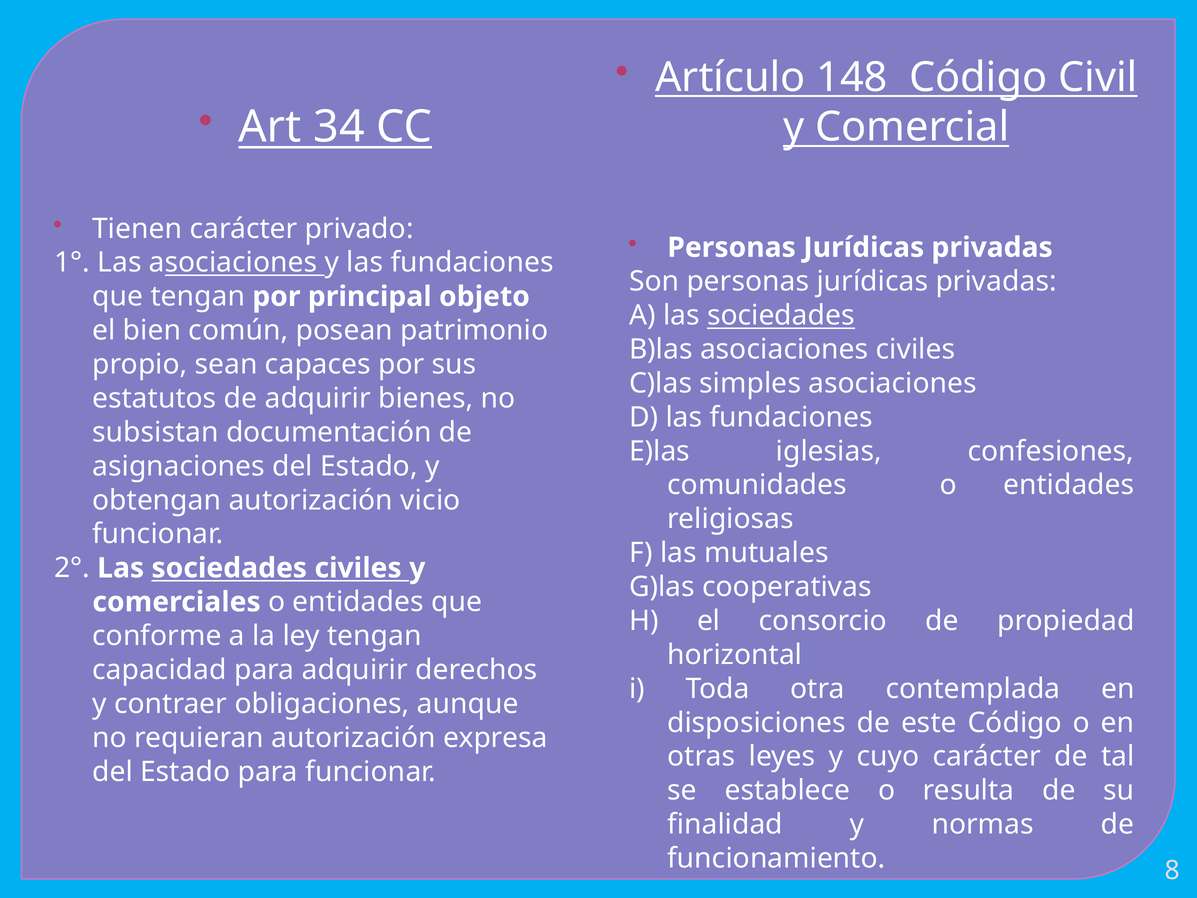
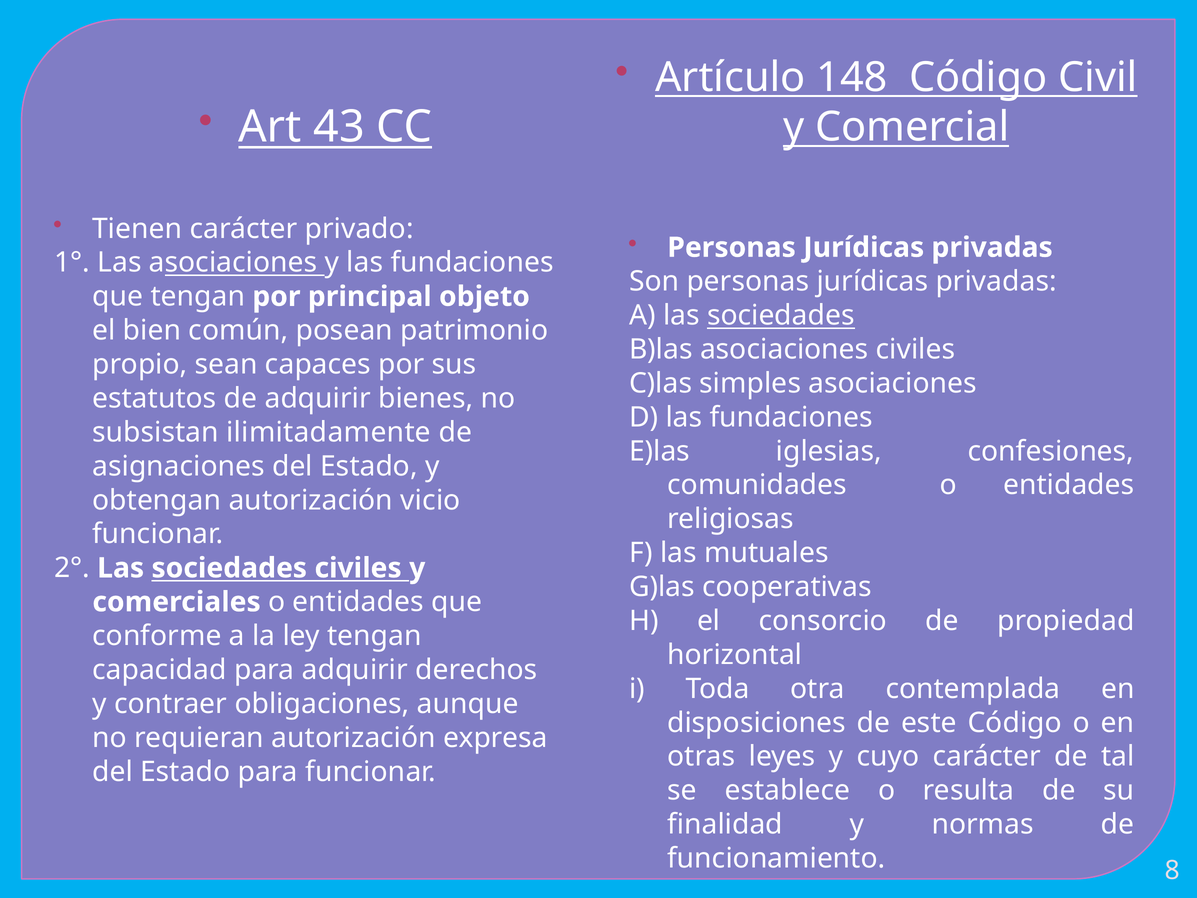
34: 34 -> 43
documentación: documentación -> ilimitadamente
